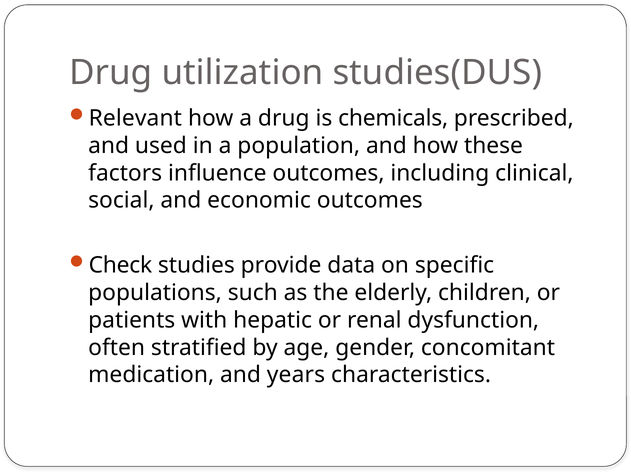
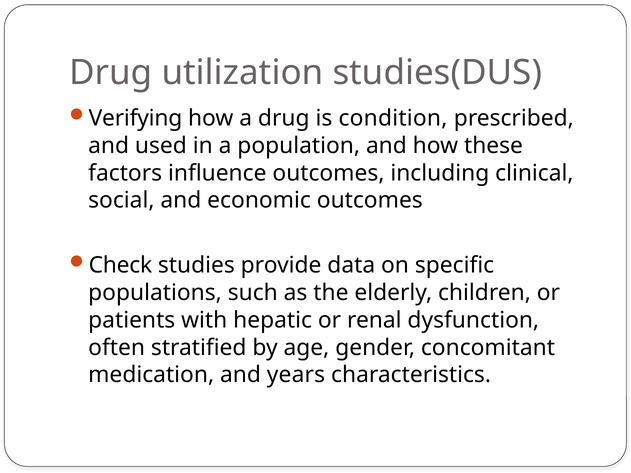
Relevant: Relevant -> Verifying
chemicals: chemicals -> condition
